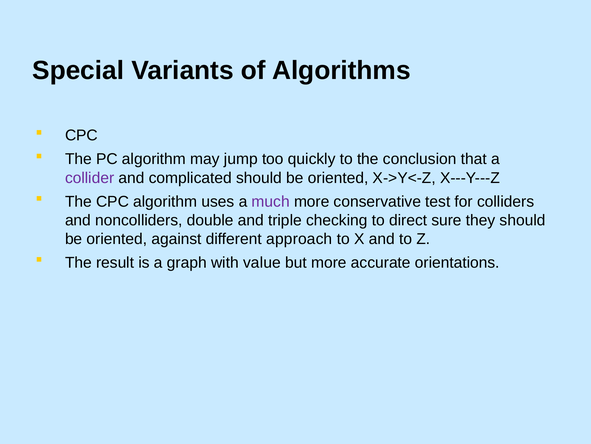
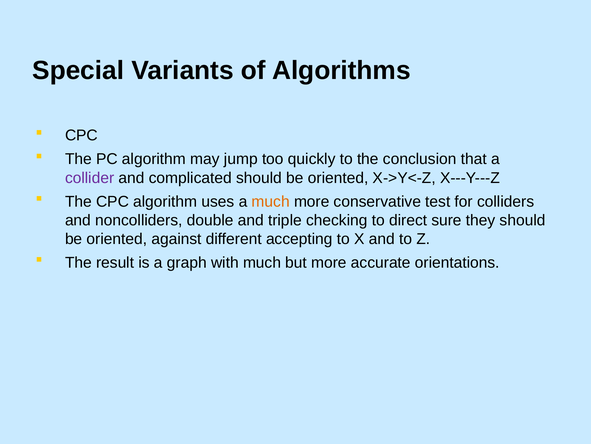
much at (271, 201) colour: purple -> orange
approach: approach -> accepting
with value: value -> much
